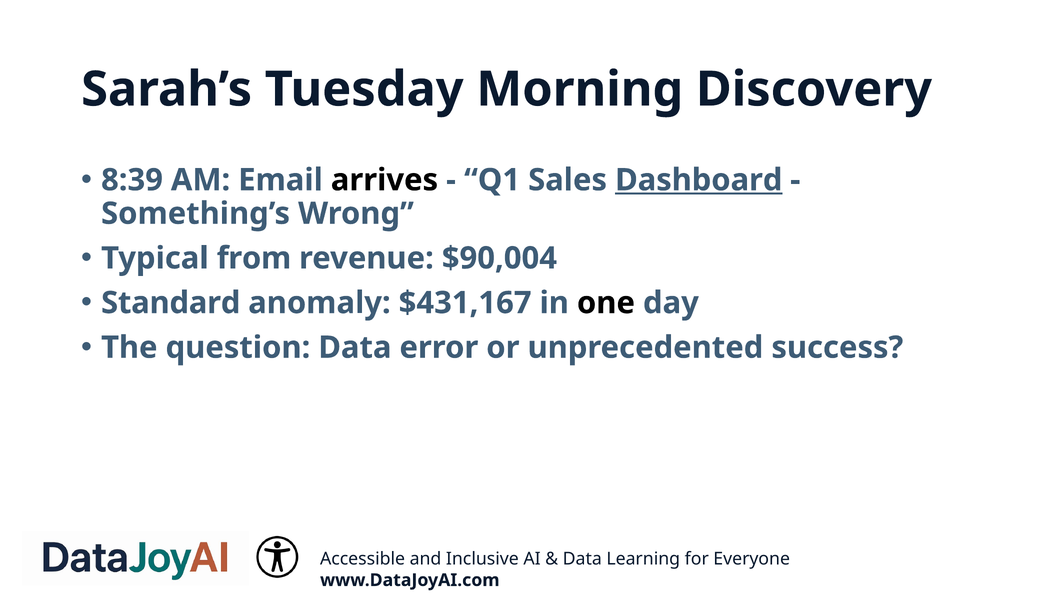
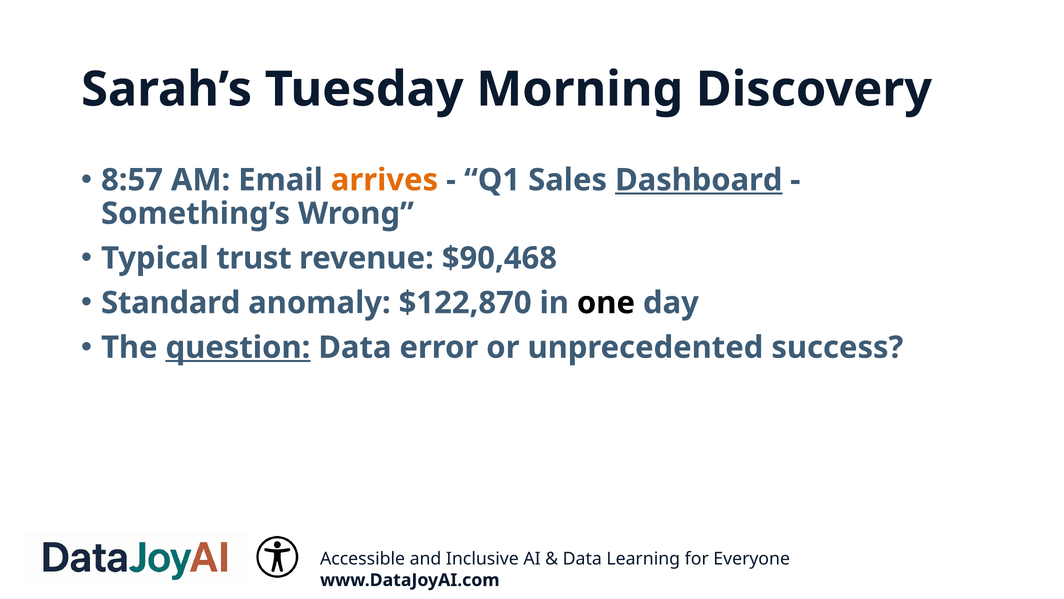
8:39: 8:39 -> 8:57
arrives colour: black -> orange
from: from -> trust
$90,004: $90,004 -> $90,468
$431,167: $431,167 -> $122,870
question underline: none -> present
